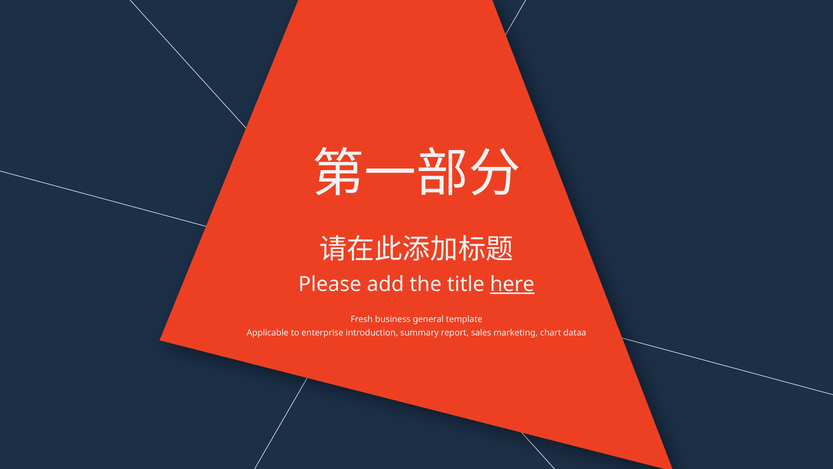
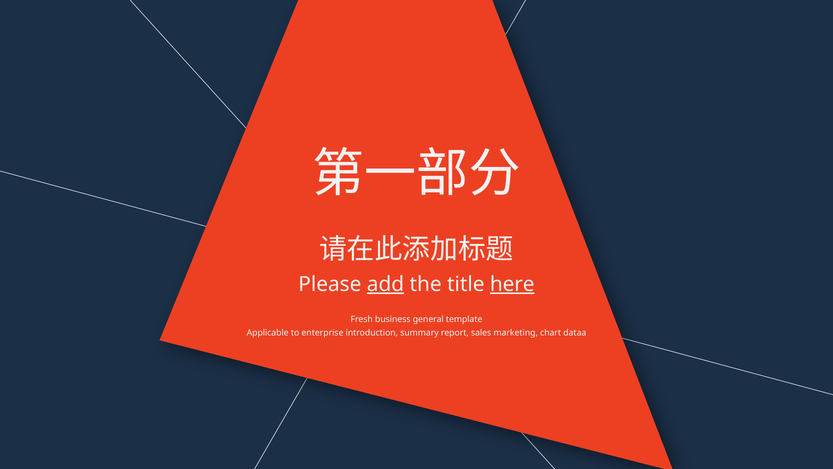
add underline: none -> present
